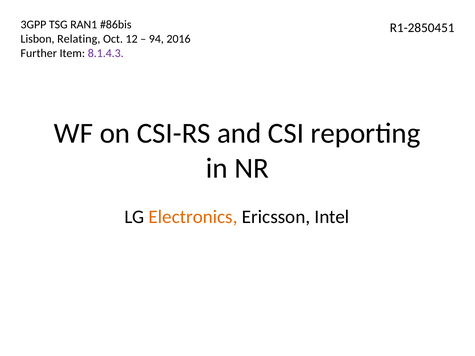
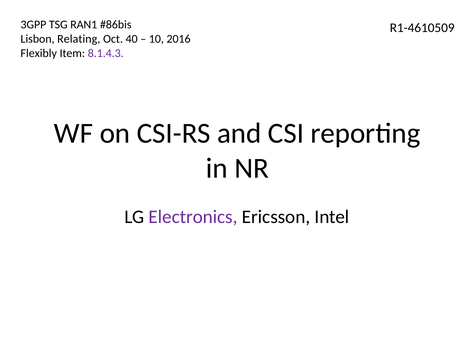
R1-2850451: R1-2850451 -> R1-4610509
12: 12 -> 40
94: 94 -> 10
Further: Further -> Flexibly
Electronics colour: orange -> purple
